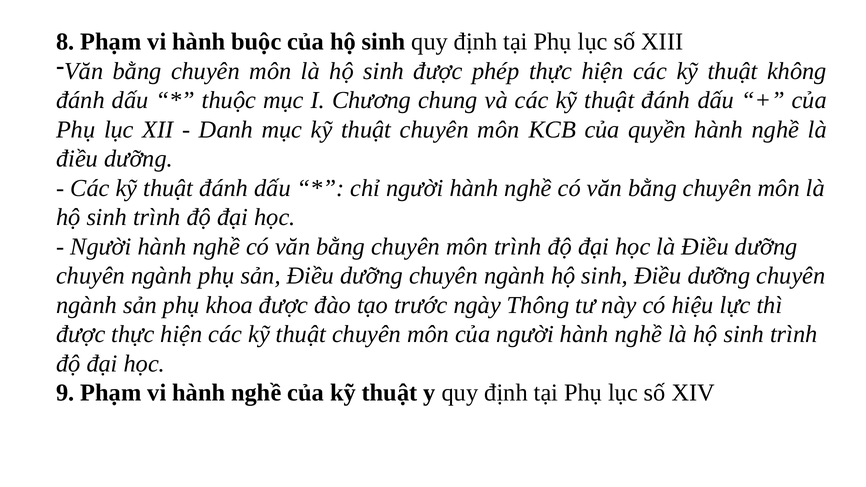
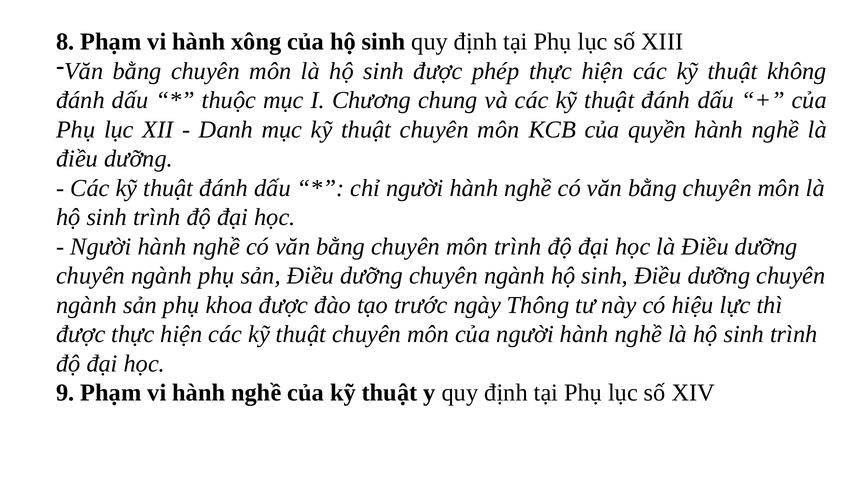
buộc: buộc -> xông
